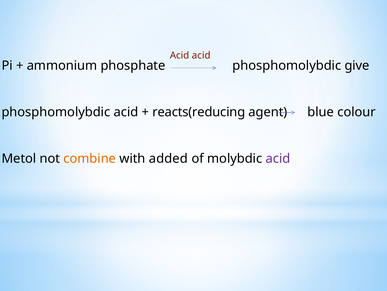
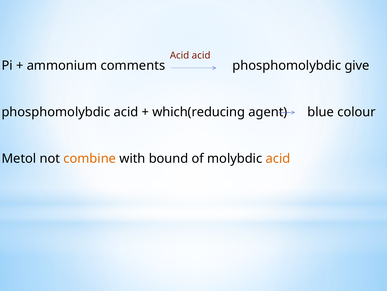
phosphate: phosphate -> comments
reacts(reducing: reacts(reducing -> which(reducing
added: added -> bound
acid at (278, 158) colour: purple -> orange
